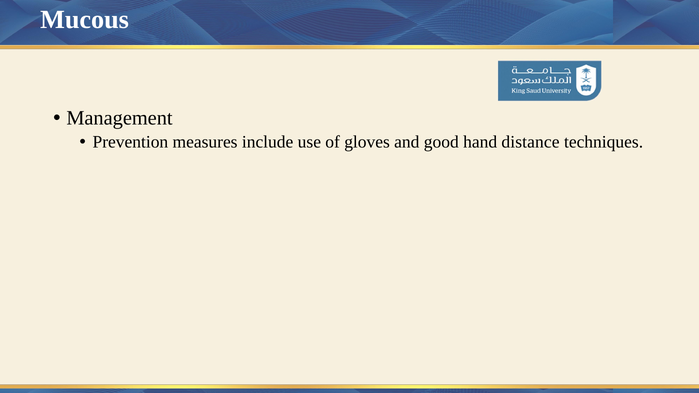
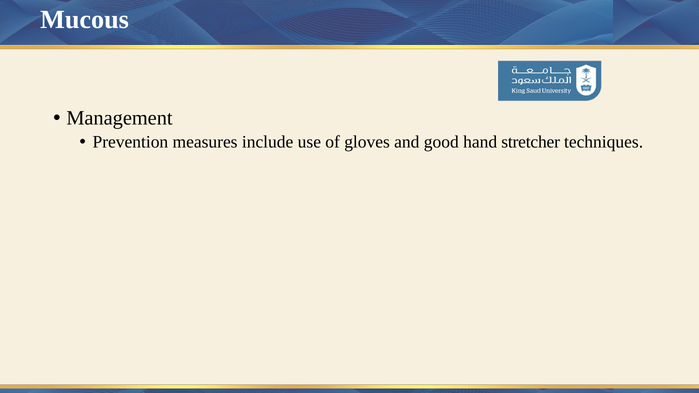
distance: distance -> stretcher
